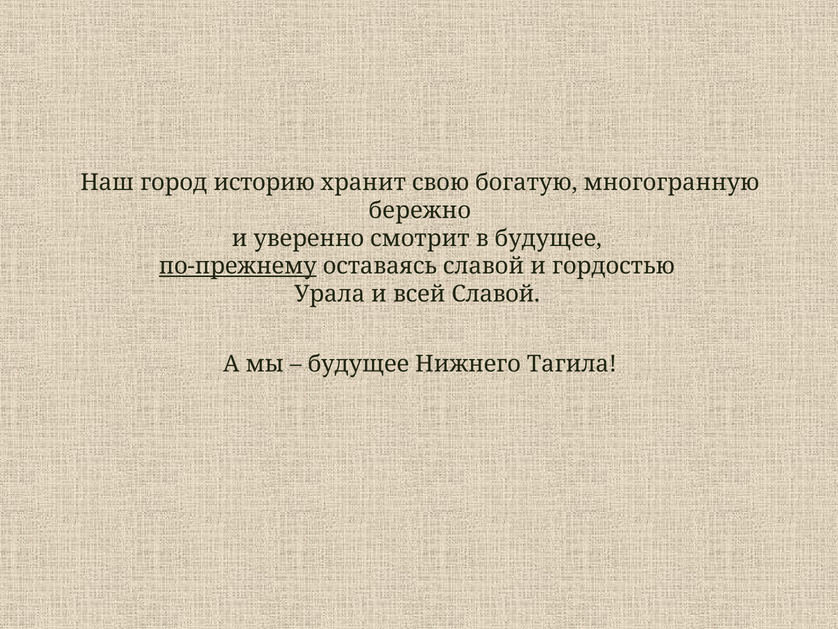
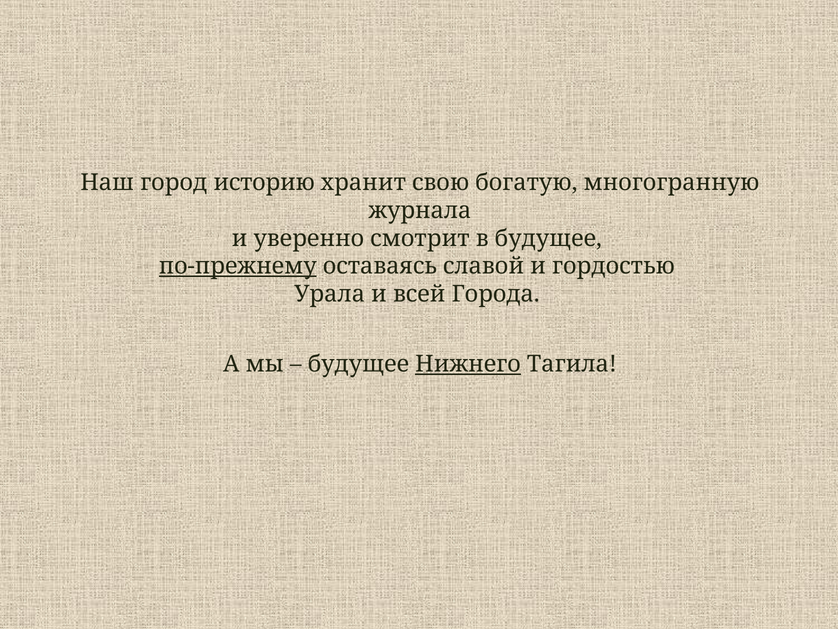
бережно: бережно -> журнала
всей Славой: Славой -> Города
Нижнего underline: none -> present
